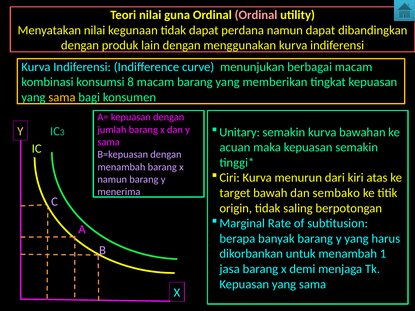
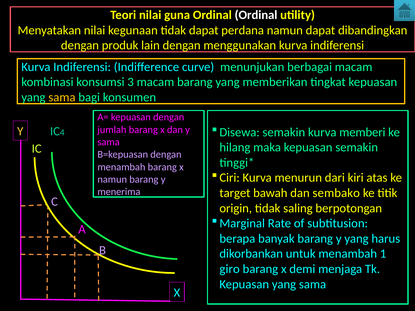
Ordinal at (256, 15) colour: pink -> white
8: 8 -> 3
Unitary: Unitary -> Disewa
bawahan: bawahan -> memberi
3: 3 -> 4
acuan: acuan -> hilang
jasa: jasa -> giro
